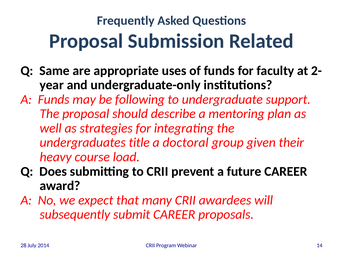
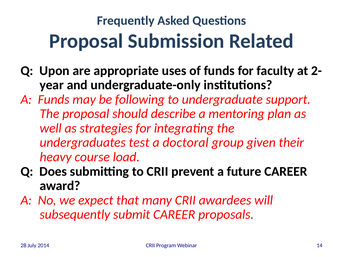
Same: Same -> Upon
title: title -> test
